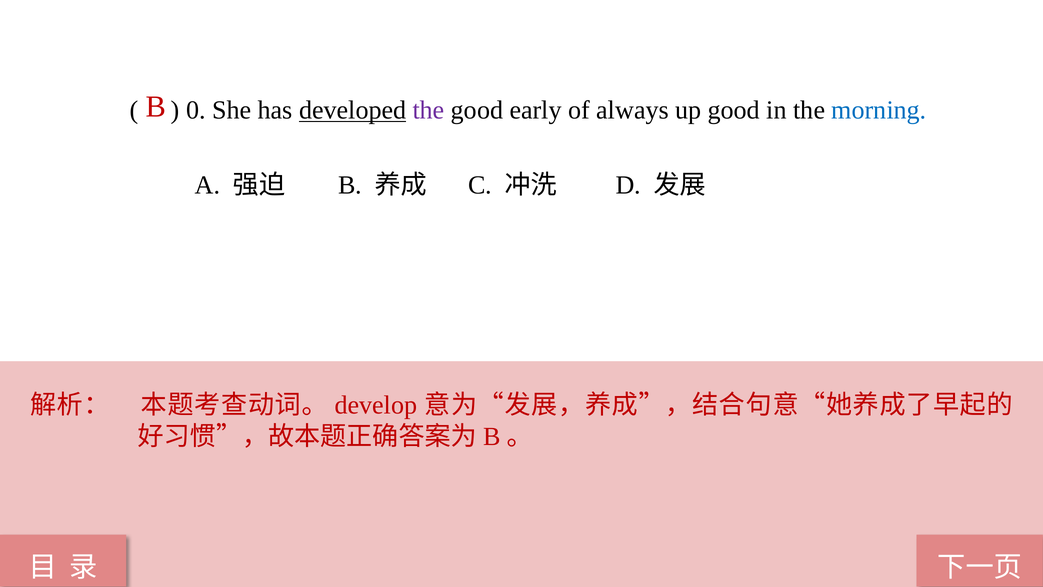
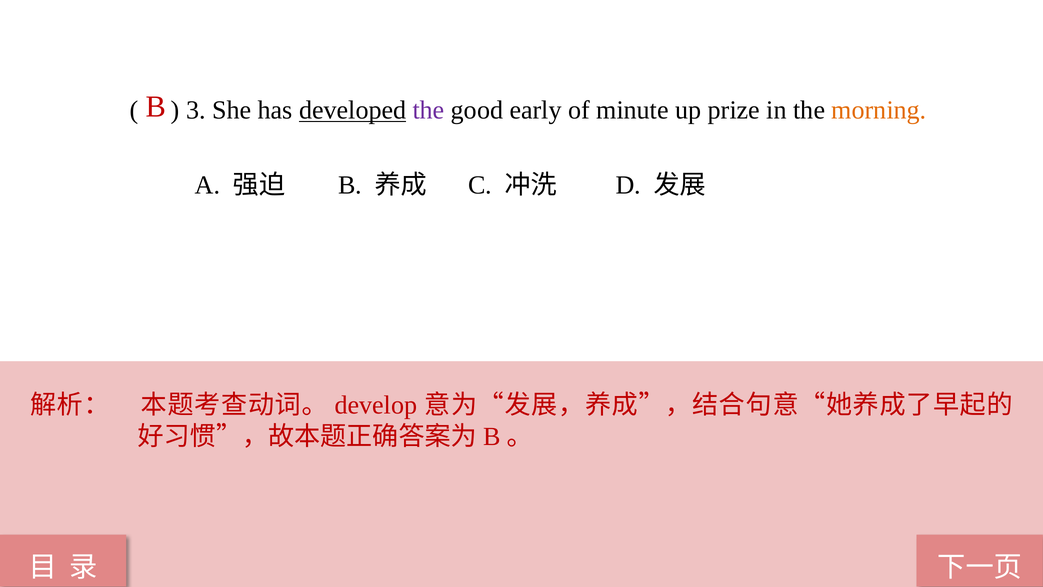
0: 0 -> 3
always: always -> minute
up good: good -> prize
morning colour: blue -> orange
